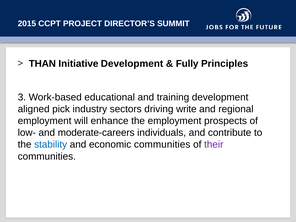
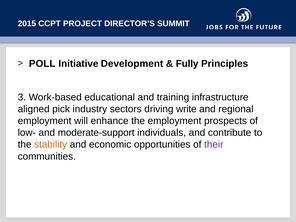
THAN: THAN -> POLL
training development: development -> infrastructure
moderate-careers: moderate-careers -> moderate-support
stability colour: blue -> orange
economic communities: communities -> opportunities
